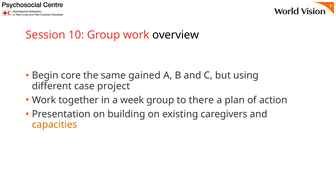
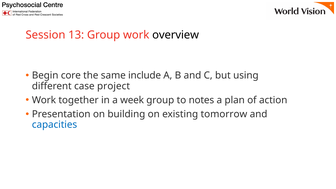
10: 10 -> 13
gained: gained -> include
there: there -> notes
caregivers: caregivers -> tomorrow
capacities colour: orange -> blue
